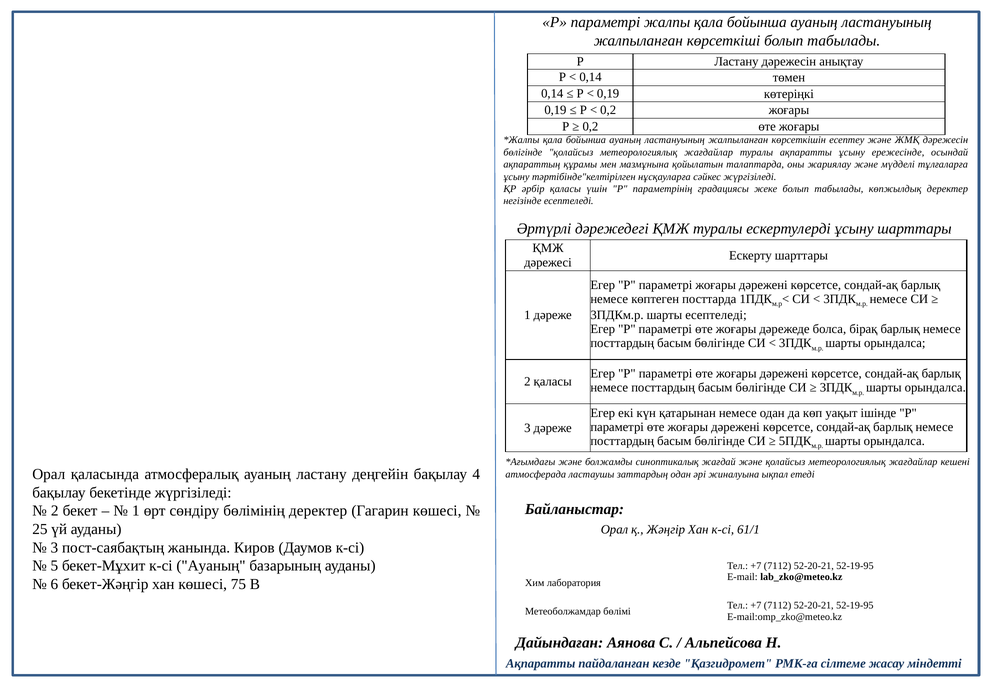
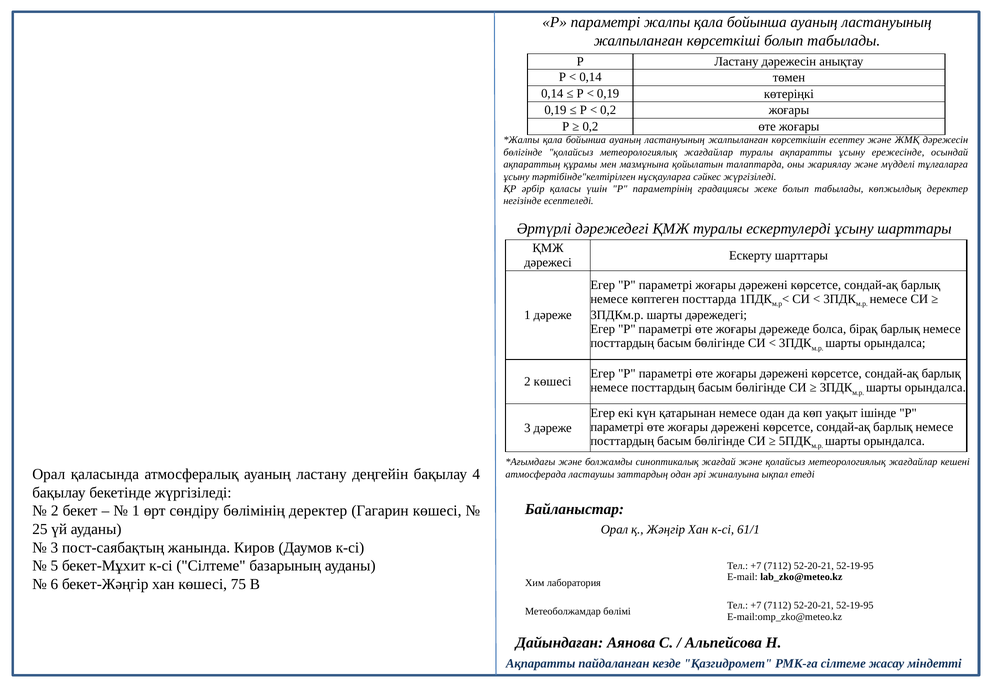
шарты есептеледі: есептеледі -> дәрежедегі
2 қаласы: қаласы -> көшесі
к-сі Ауаның: Ауаның -> Сілтеме
